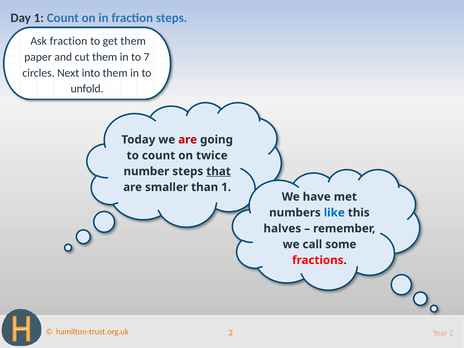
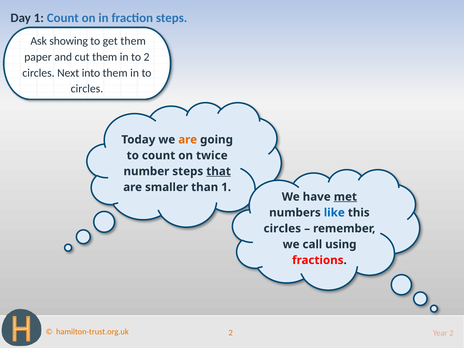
Ask fraction: fraction -> showing
to 7: 7 -> 2
unfold at (87, 89): unfold -> circles
are at (188, 140) colour: red -> orange
met underline: none -> present
halves at (282, 229): halves -> circles
some: some -> using
